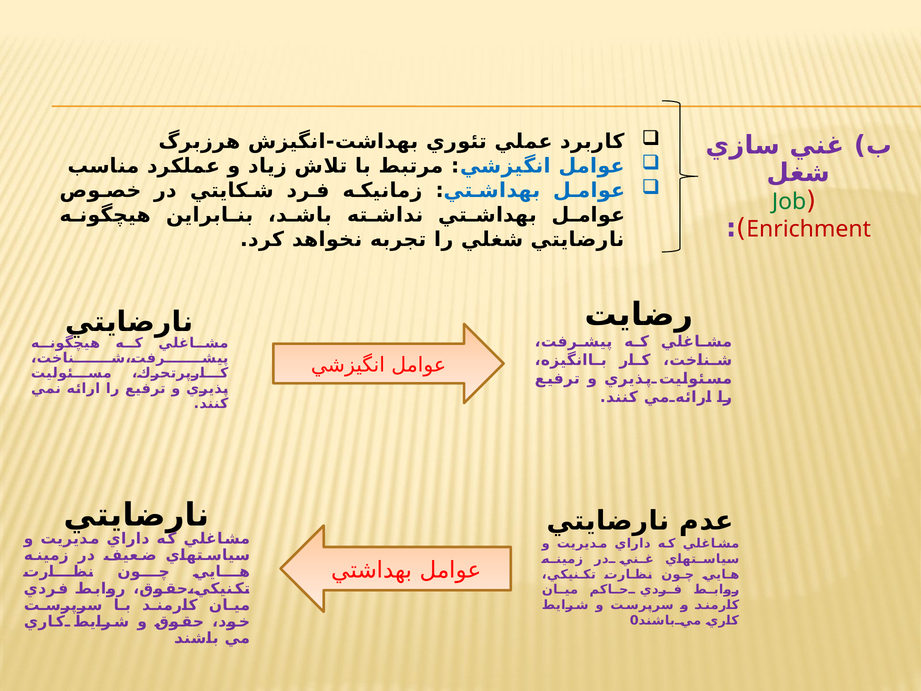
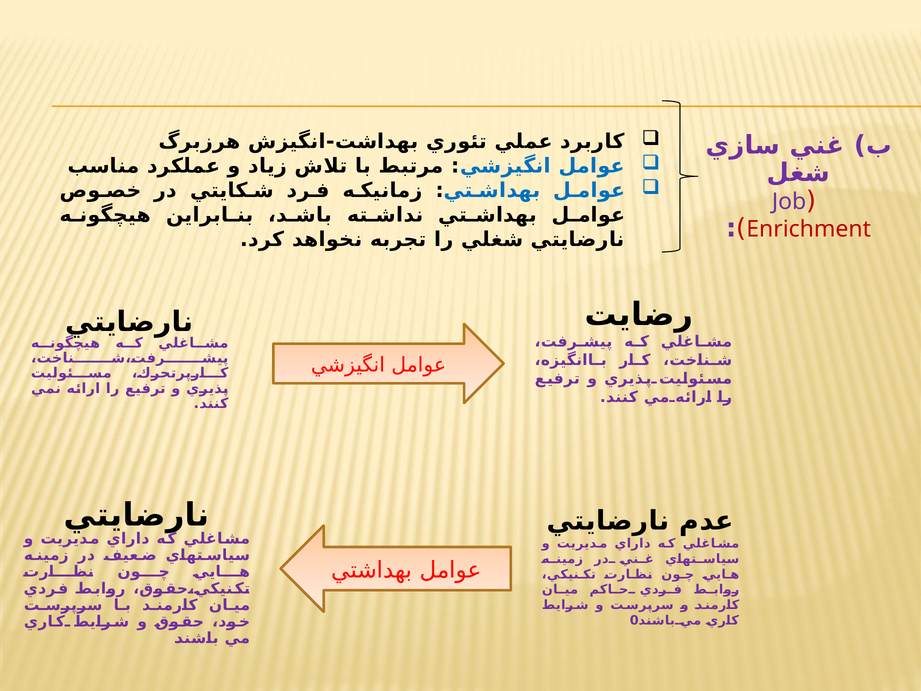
Job colour: green -> purple
